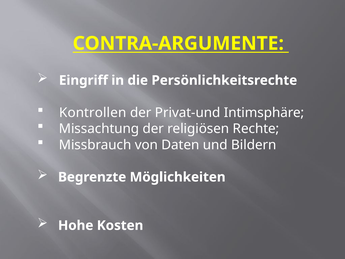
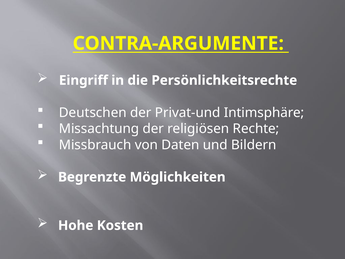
Kontrollen: Kontrollen -> Deutschen
